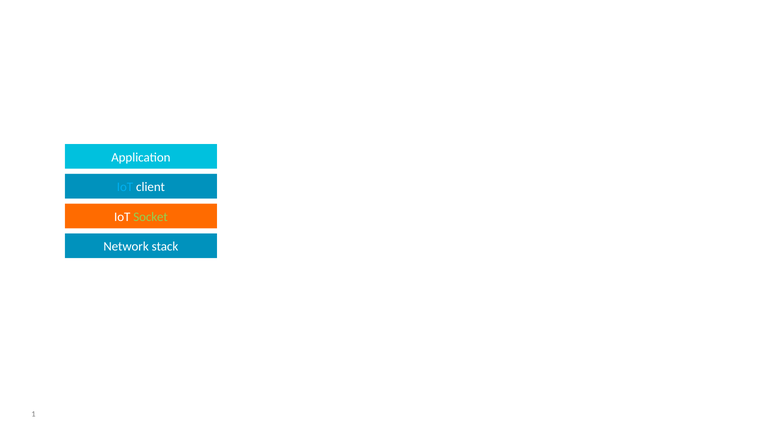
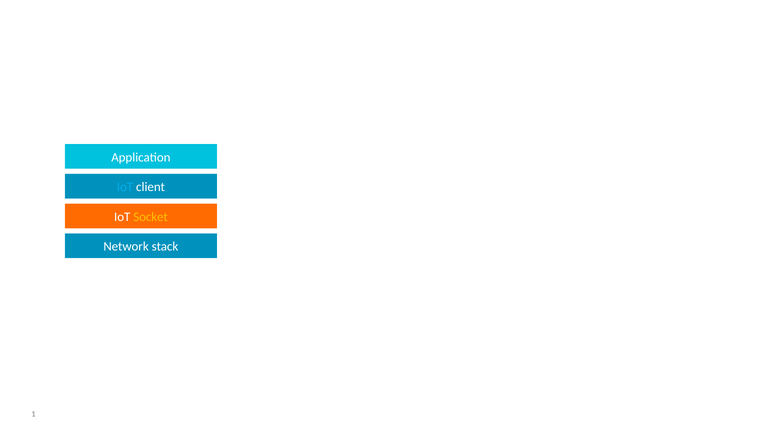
Socket colour: light green -> yellow
